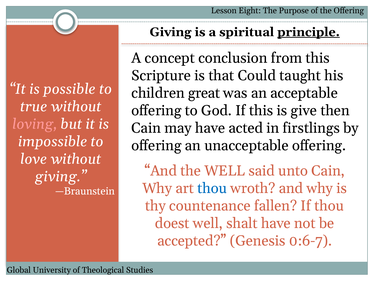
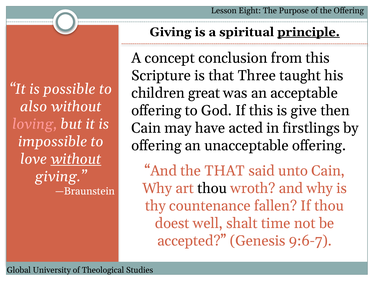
Could: Could -> Three
true: true -> also
without at (76, 159) underline: none -> present
the WELL: WELL -> THAT
thou at (212, 188) colour: blue -> black
shalt have: have -> time
0:6-7: 0:6-7 -> 9:6-7
